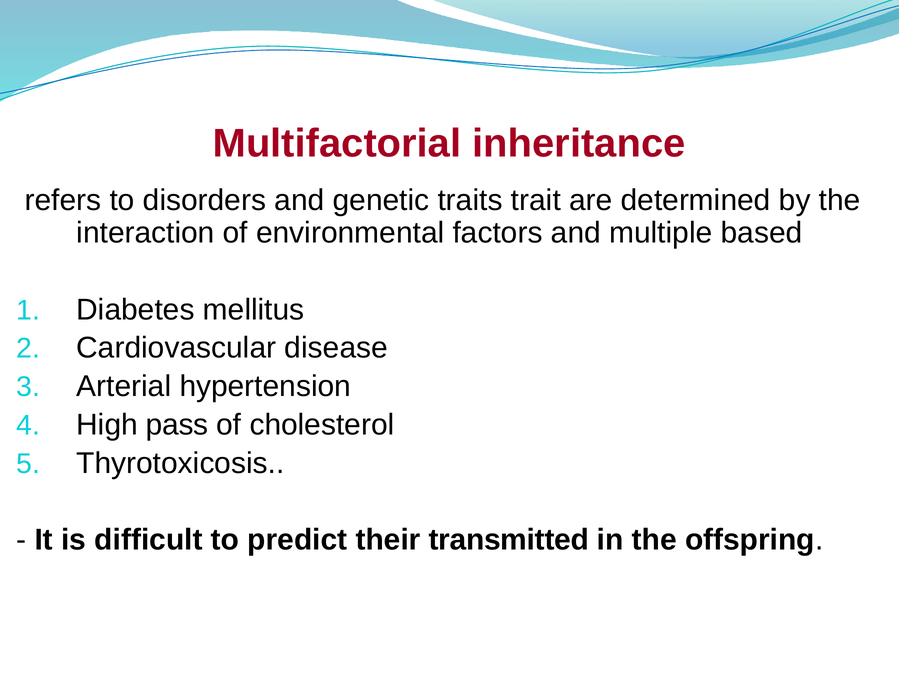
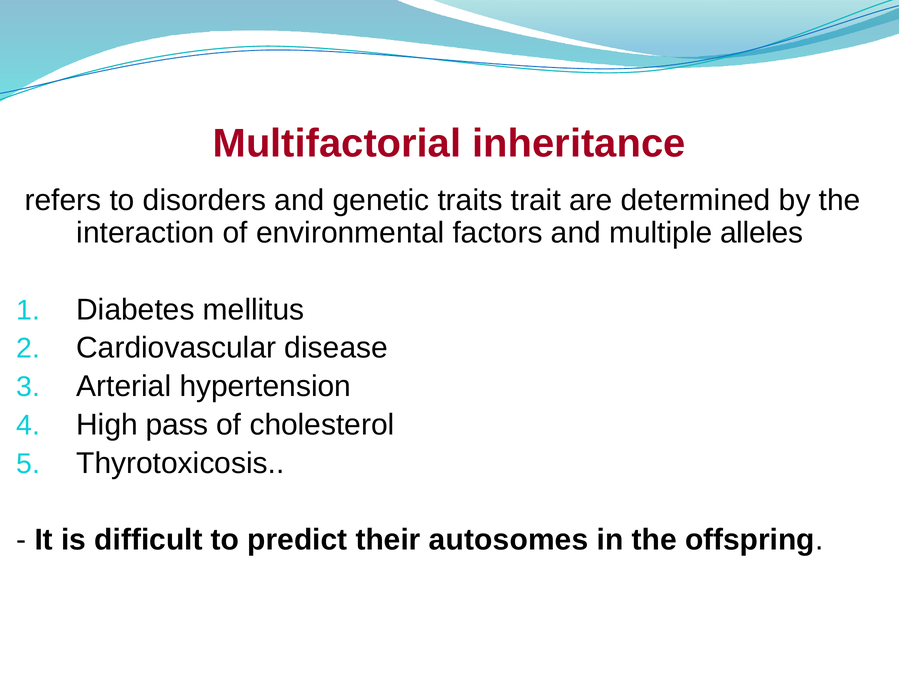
based: based -> alleles
transmitted: transmitted -> autosomes
